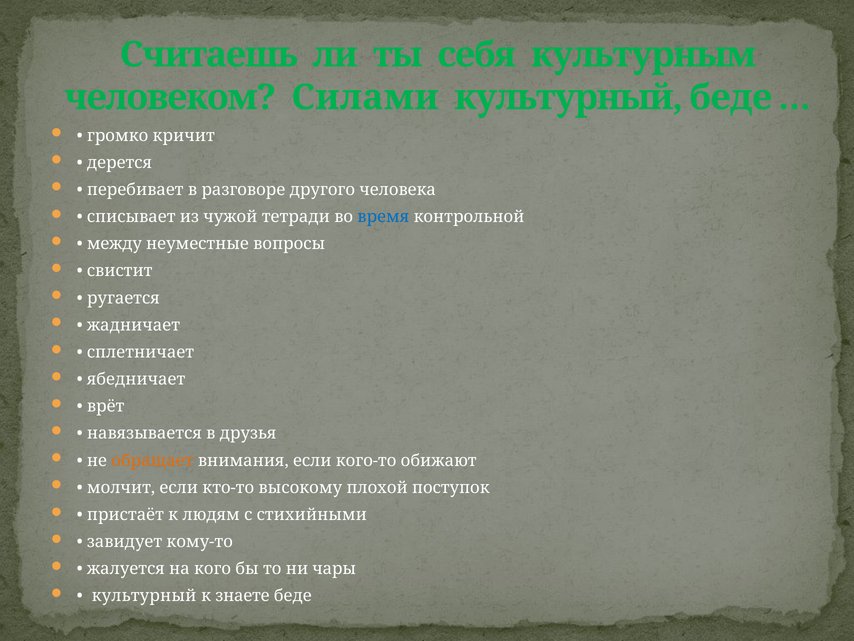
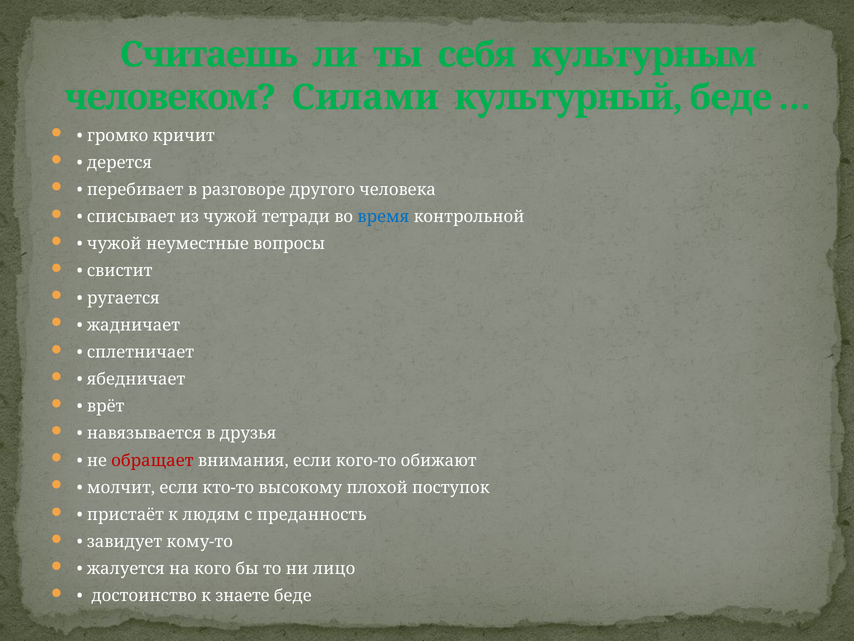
между at (114, 244): между -> чужой
обращает colour: orange -> red
стихийными: стихийными -> преданность
чары: чары -> лицо
культурный at (144, 596): культурный -> достоинство
